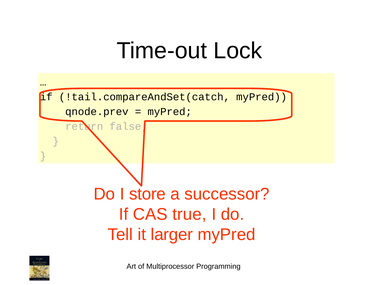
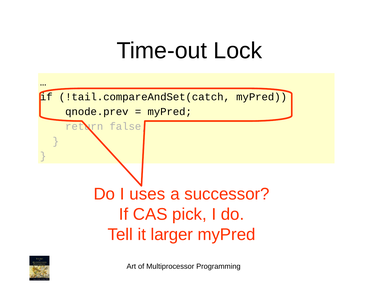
store: store -> uses
true: true -> pick
